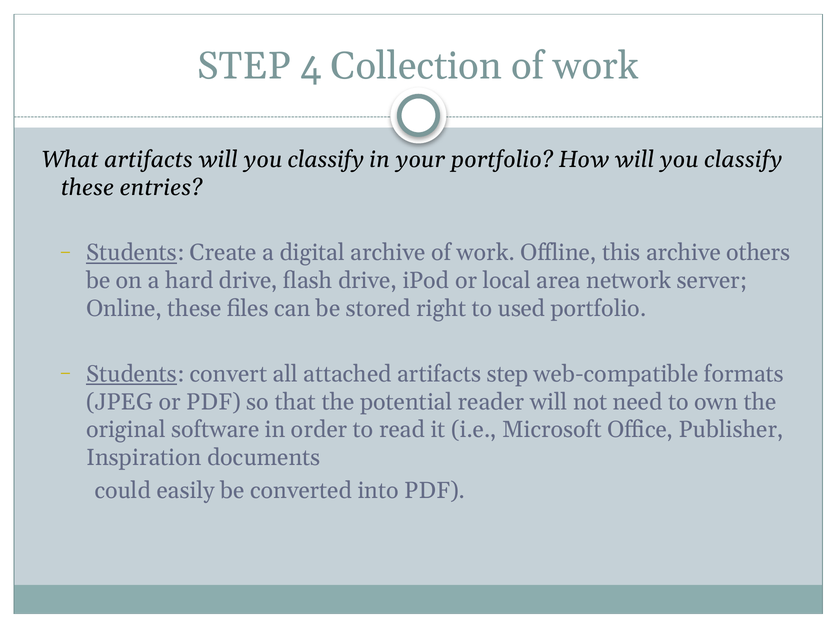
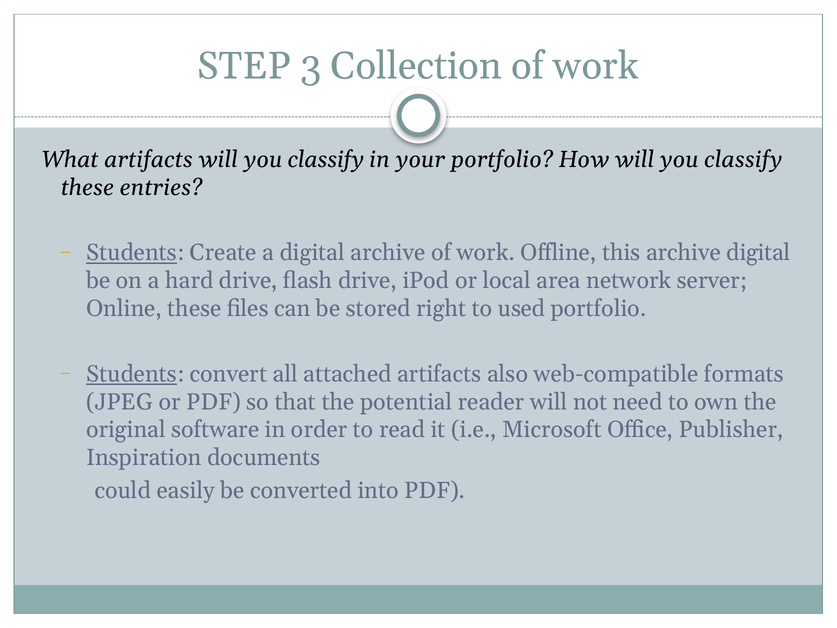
4: 4 -> 3
archive others: others -> digital
artifacts step: step -> also
